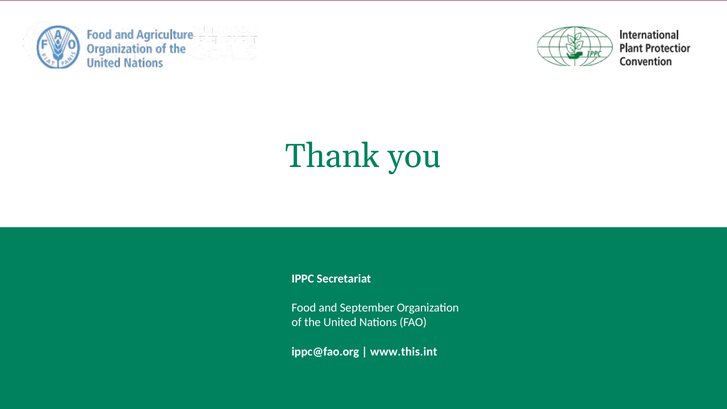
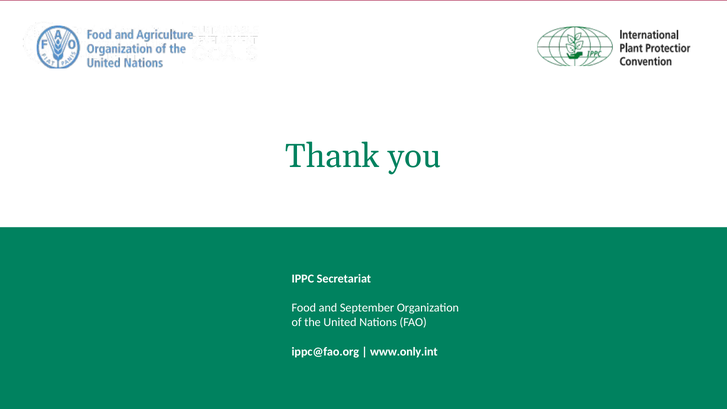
www.this.int: www.this.int -> www.only.int
